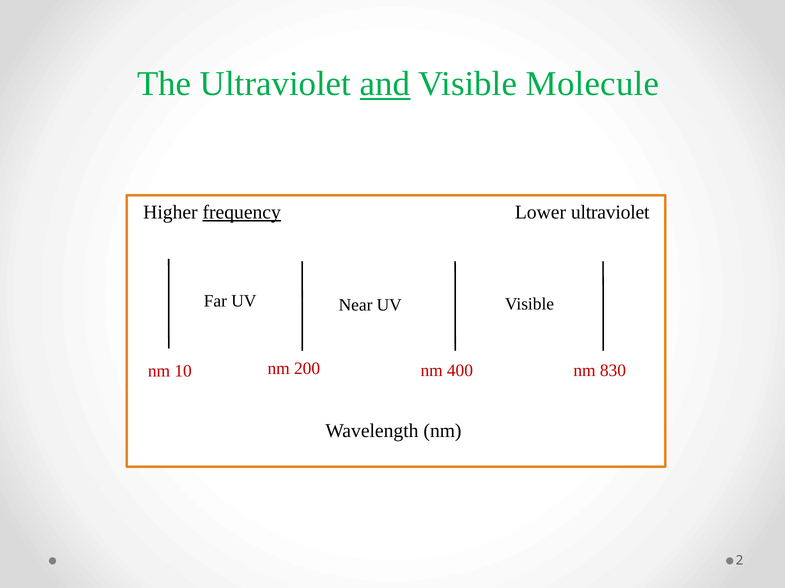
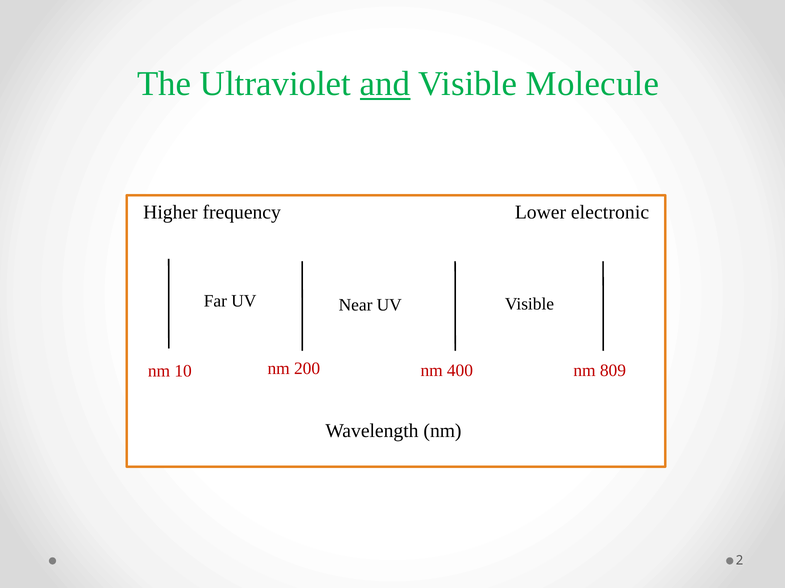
frequency underline: present -> none
Lower ultraviolet: ultraviolet -> electronic
830: 830 -> 809
